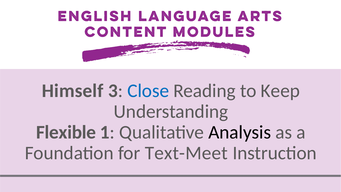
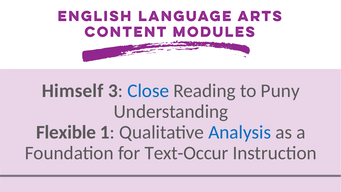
Keep: Keep -> Puny
Analysis colour: black -> blue
Text-Meet: Text-Meet -> Text-Occur
